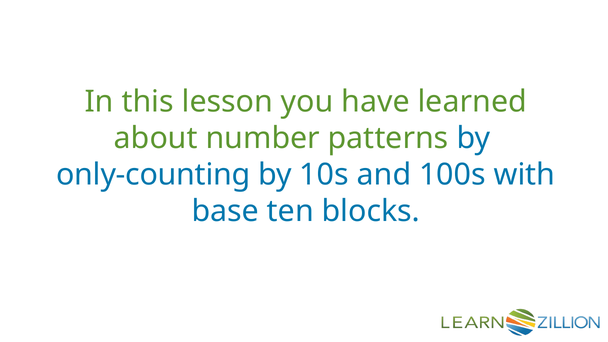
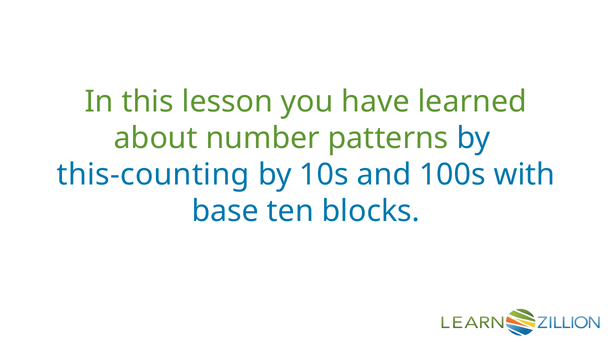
only-counting: only-counting -> this-counting
